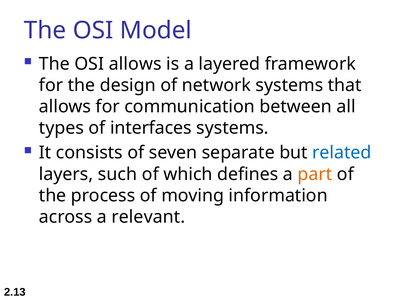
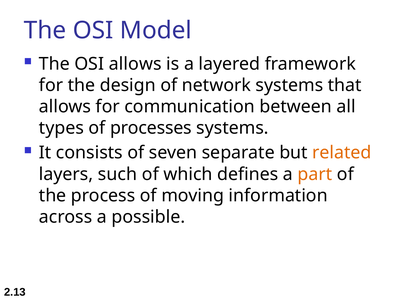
interfaces: interfaces -> processes
related colour: blue -> orange
relevant: relevant -> possible
